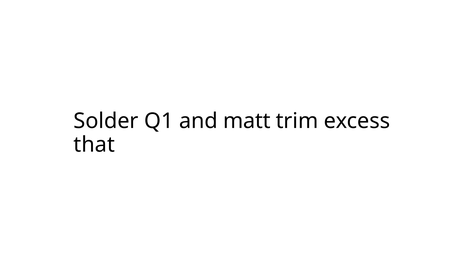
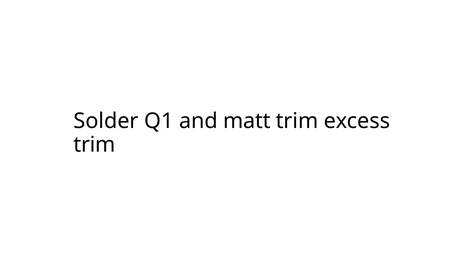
that at (94, 144): that -> trim
